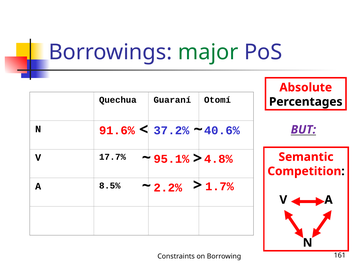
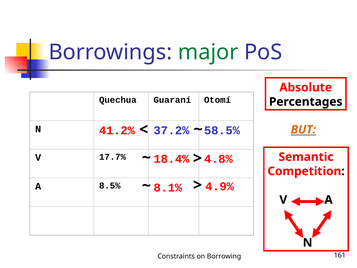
91.6%: 91.6% -> 41.2%
40.6%: 40.6% -> 58.5%
BUT colour: purple -> orange
95.1%: 95.1% -> 18.4%
1.7%: 1.7% -> 4.9%
2.2%: 2.2% -> 8.1%
